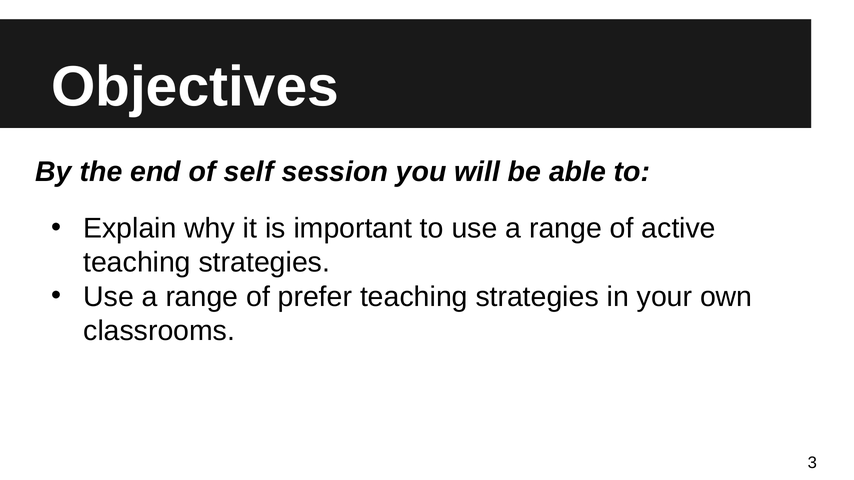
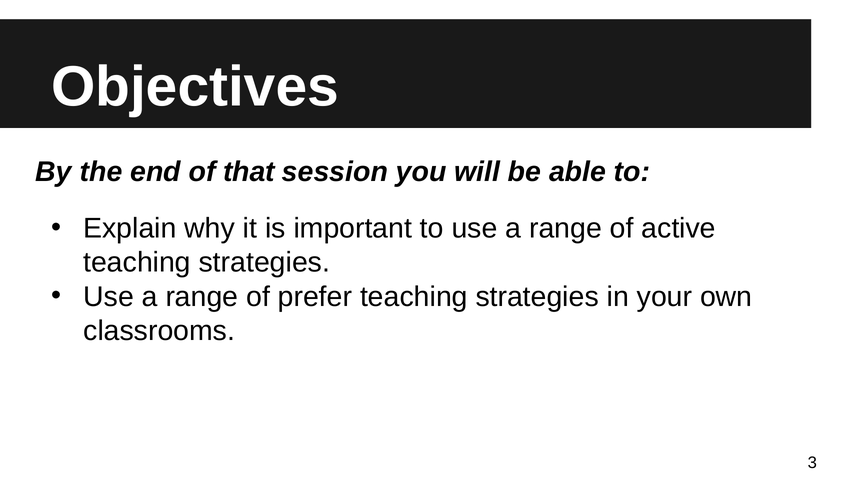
self: self -> that
